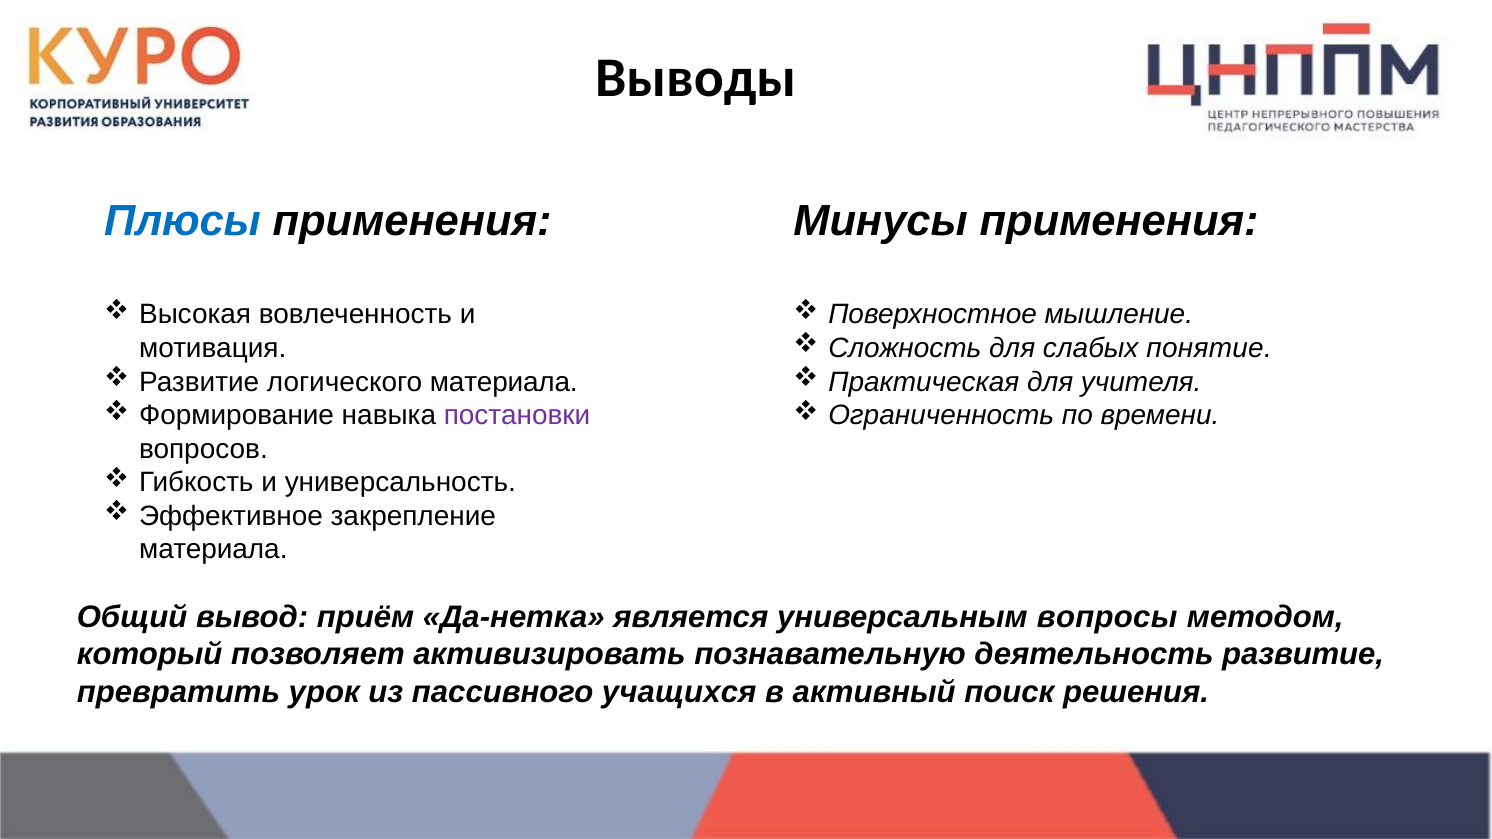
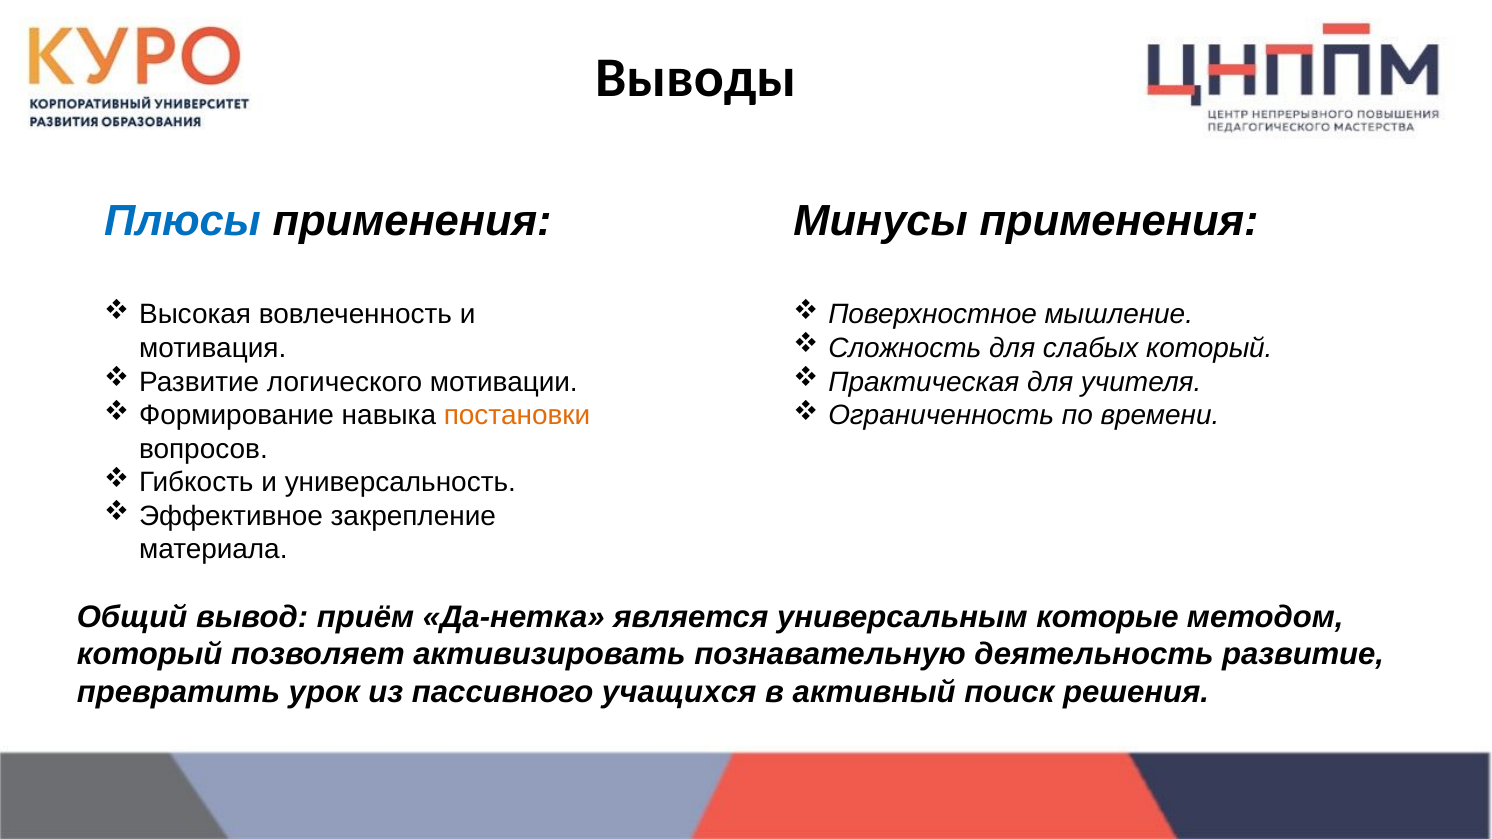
слабых понятие: понятие -> который
логического материала: материала -> мотивации
постановки colour: purple -> orange
вопросы: вопросы -> которые
